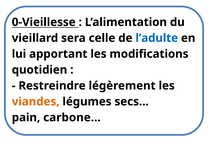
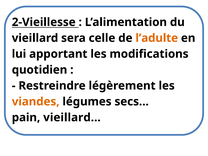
0-Vieillesse: 0-Vieillesse -> 2-Vieillesse
l’adulte colour: blue -> orange
carbone…: carbone… -> vieillard…
